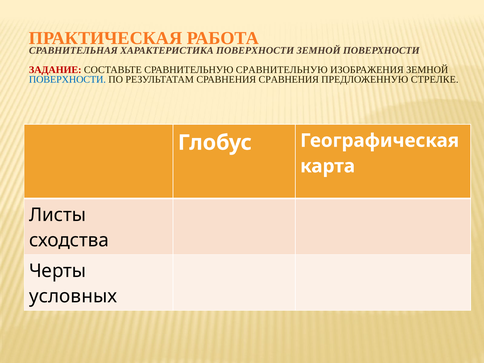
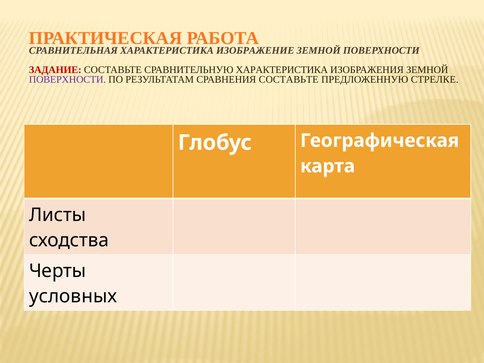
ХАРАКТЕРИСТИКА ПОВЕРХНОСТИ: ПОВЕРХНОСТИ -> ИЗОБРАЖЕНИЕ
СРАВНИТЕЛЬНУЮ СРАВНИТЕЛЬНУЮ: СРАВНИТЕЛЬНУЮ -> ХАРАКТЕРИСТИКА
ПОВЕРХНОСТИ at (67, 80) colour: blue -> purple
СРАВНЕНИЯ СРАВНЕНИЯ: СРАВНЕНИЯ -> СОСТАВЬТЕ
